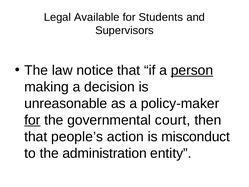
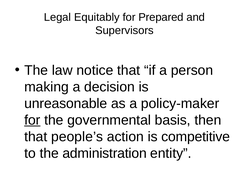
Available: Available -> Equitably
Students: Students -> Prepared
person underline: present -> none
court: court -> basis
misconduct: misconduct -> competitive
